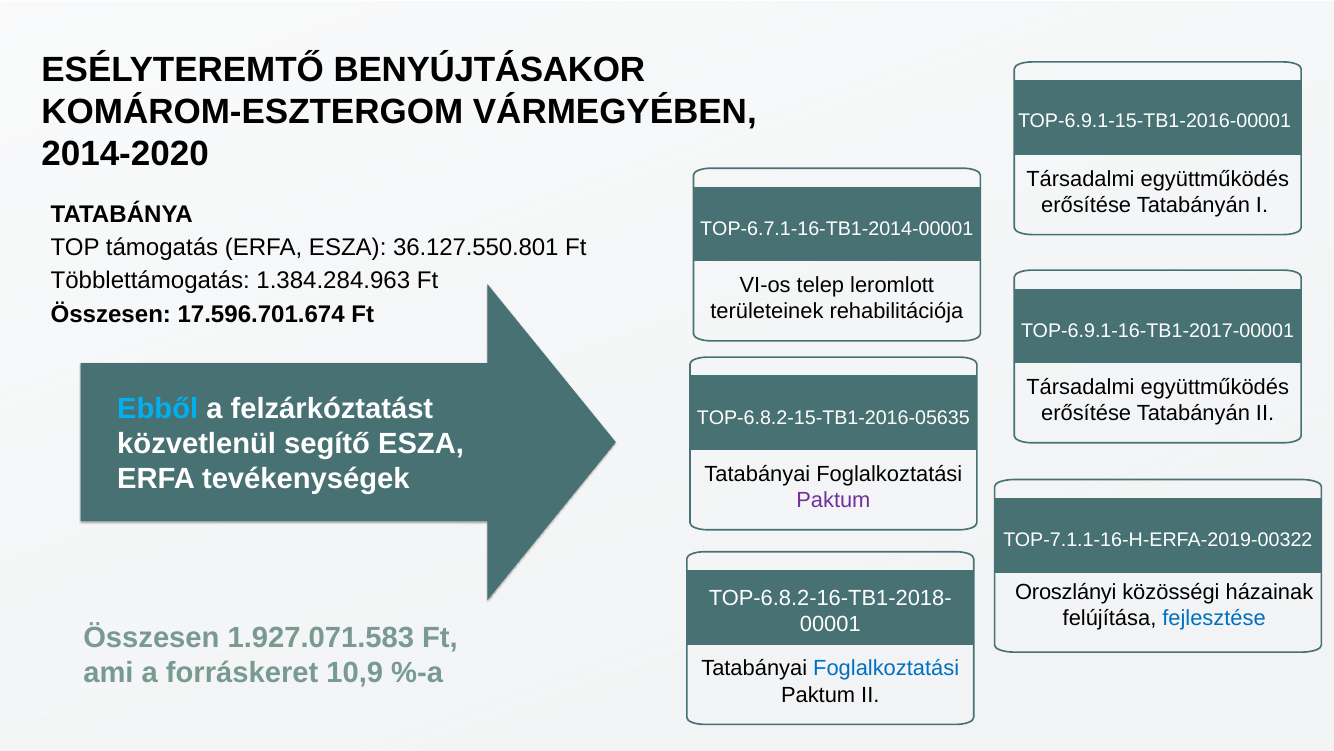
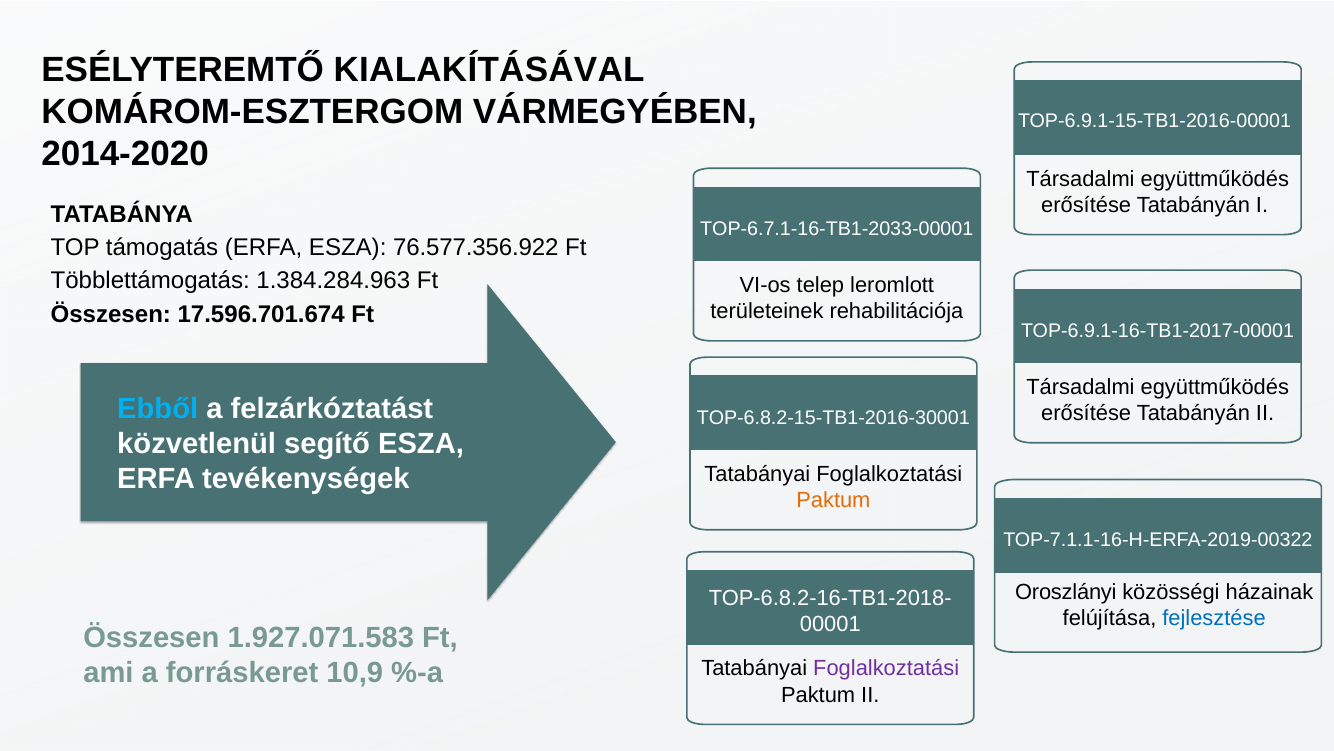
BENYÚJTÁSAKOR: BENYÚJTÁSAKOR -> KIALAKÍTÁSÁVAL
TOP-6.7.1-16-TB1-2014-00001: TOP-6.7.1-16-TB1-2014-00001 -> TOP-6.7.1-16-TB1-2033-00001
36.127.550.801: 36.127.550.801 -> 76.577.356.922
TOP-6.8.2-15-TB1-2016-05635: TOP-6.8.2-15-TB1-2016-05635 -> TOP-6.8.2-15-TB1-2016-30001
Paktum at (833, 500) colour: purple -> orange
Foglalkoztatási at (886, 668) colour: blue -> purple
